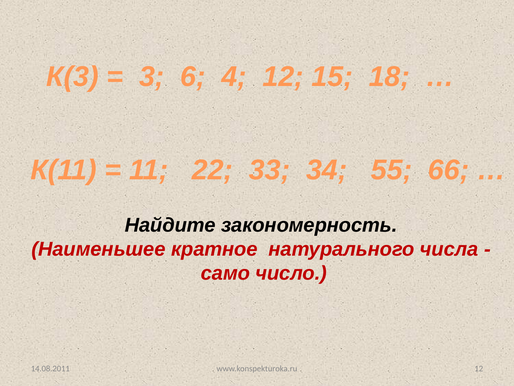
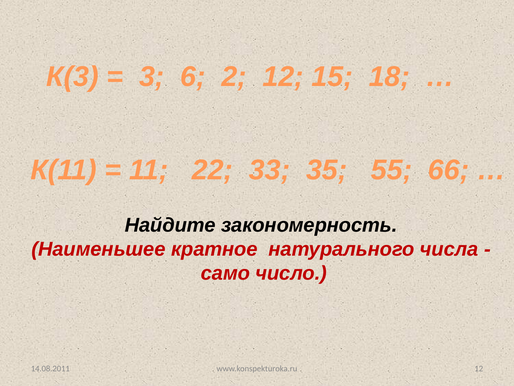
4: 4 -> 2
34: 34 -> 35
